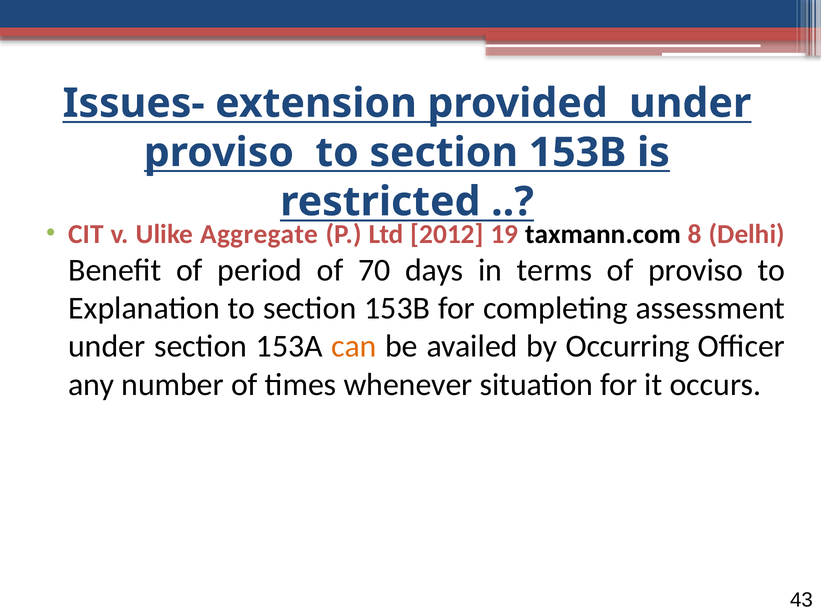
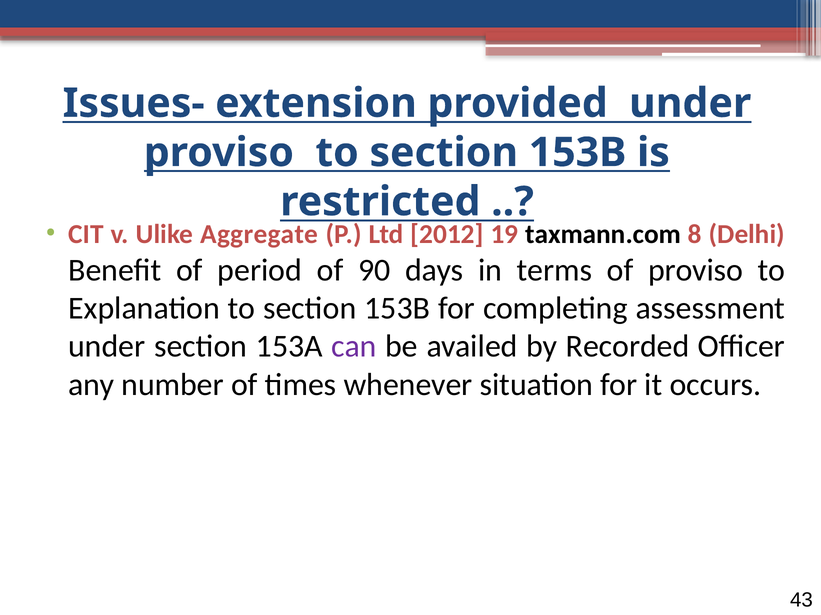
70: 70 -> 90
can colour: orange -> purple
Occurring: Occurring -> Recorded
